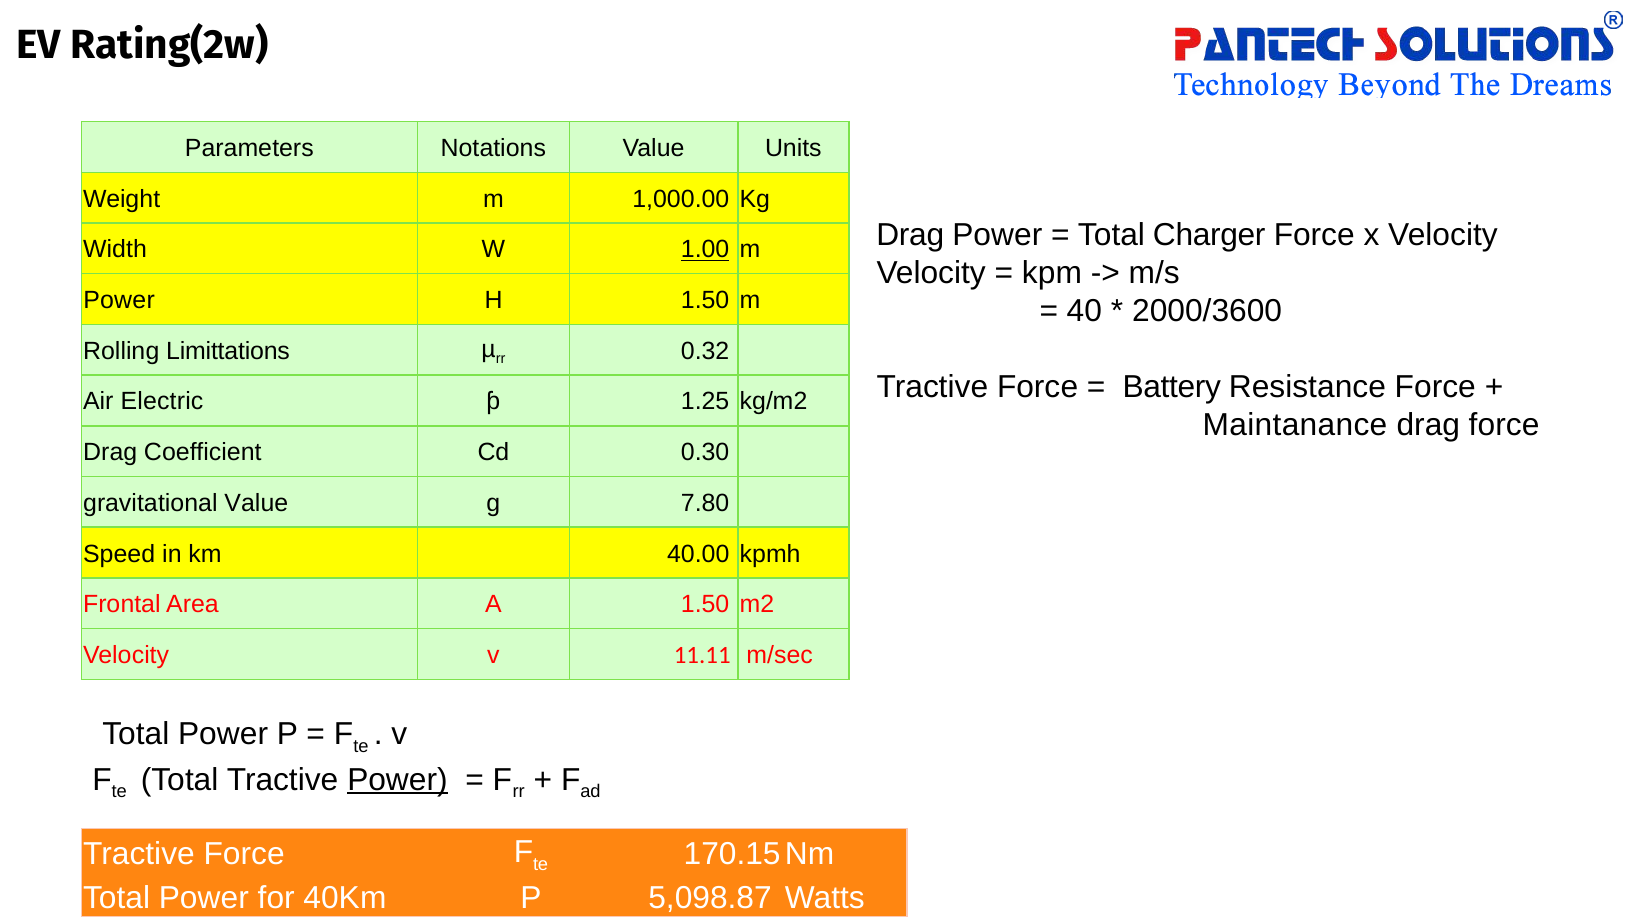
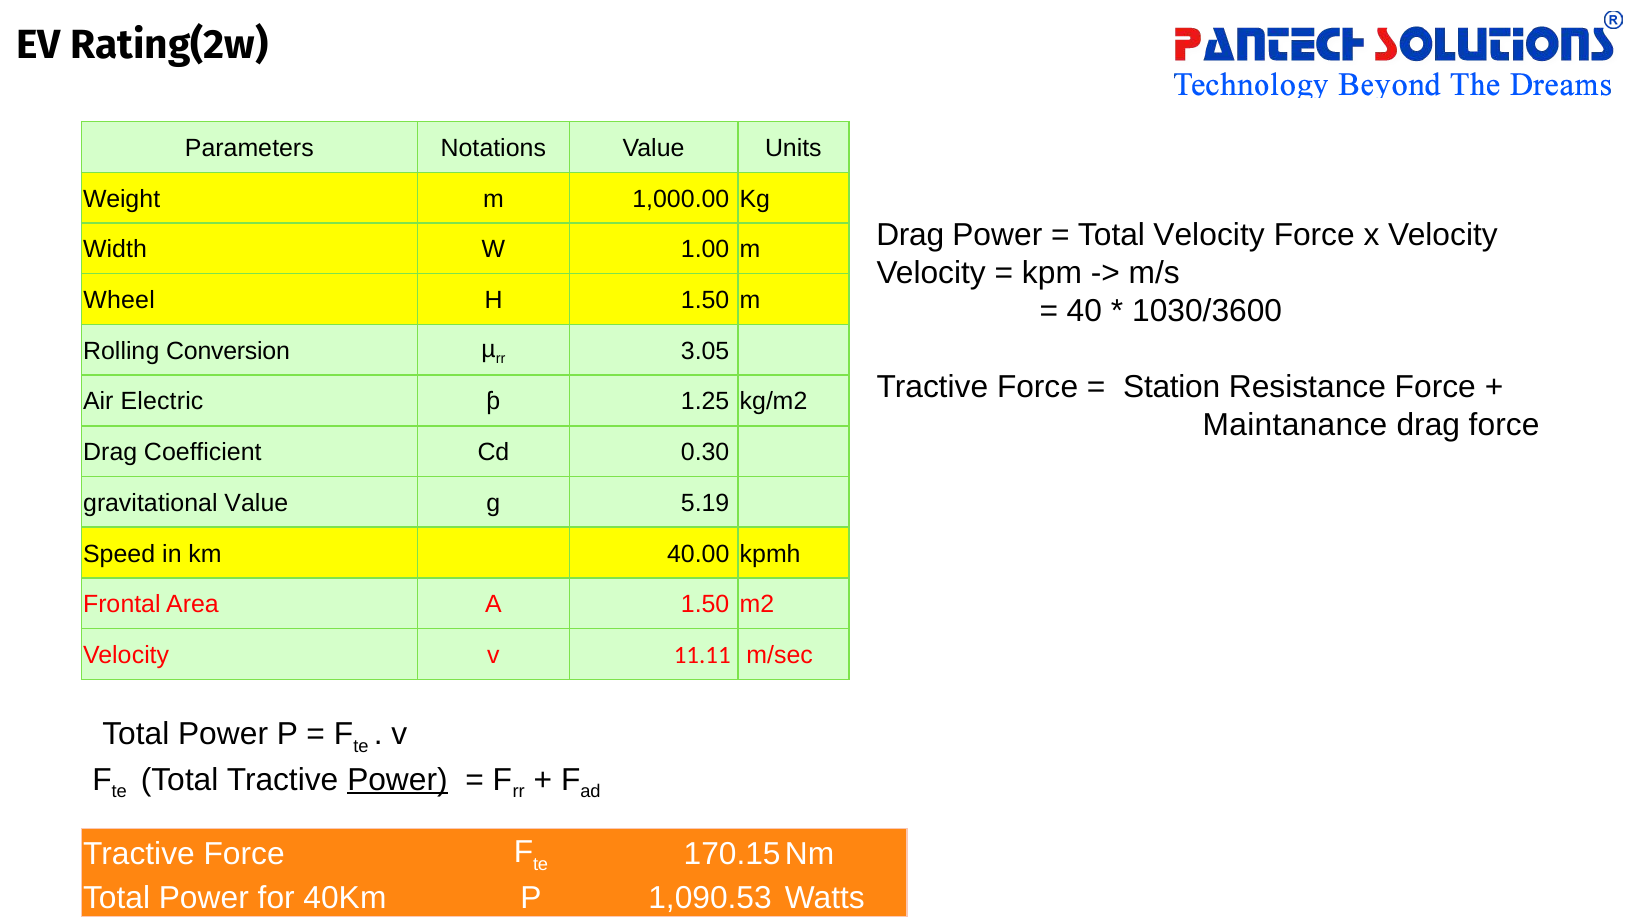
Total Charger: Charger -> Velocity
1.00 underline: present -> none
Power at (119, 300): Power -> Wheel
2000/3600: 2000/3600 -> 1030/3600
Limittations: Limittations -> Conversion
0.32: 0.32 -> 3.05
Battery: Battery -> Station
7.80: 7.80 -> 5.19
5,098.87: 5,098.87 -> 1,090.53
